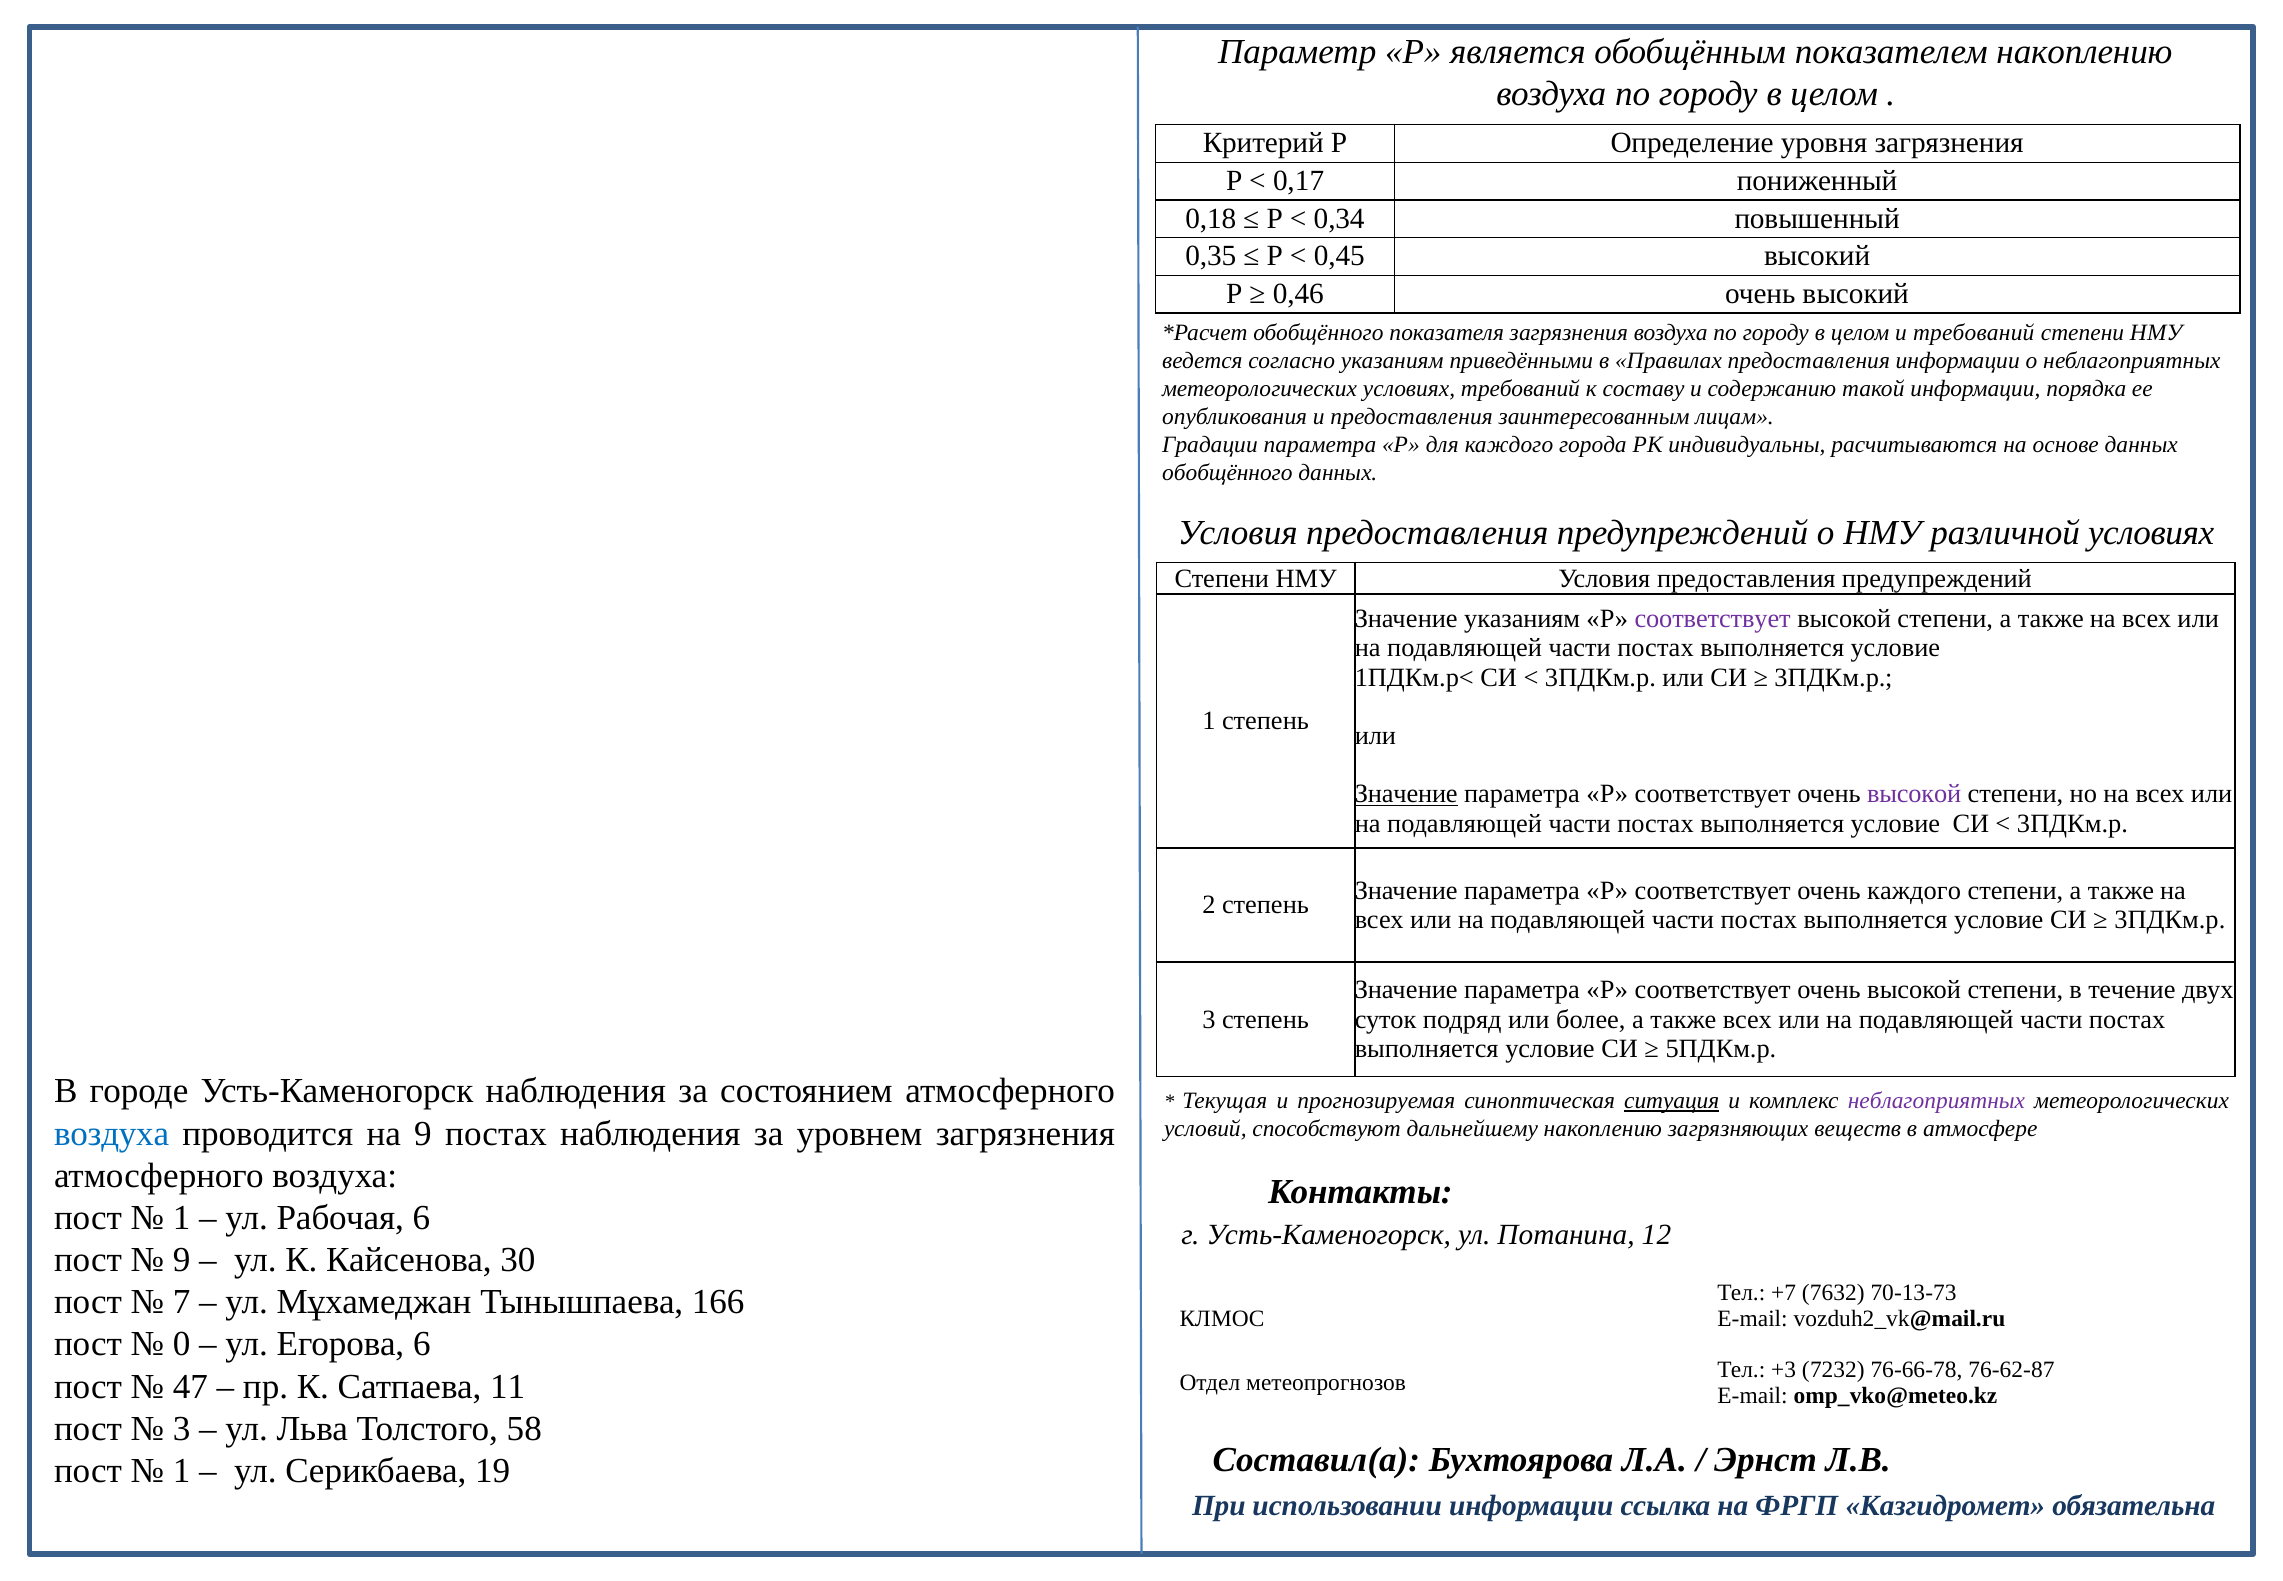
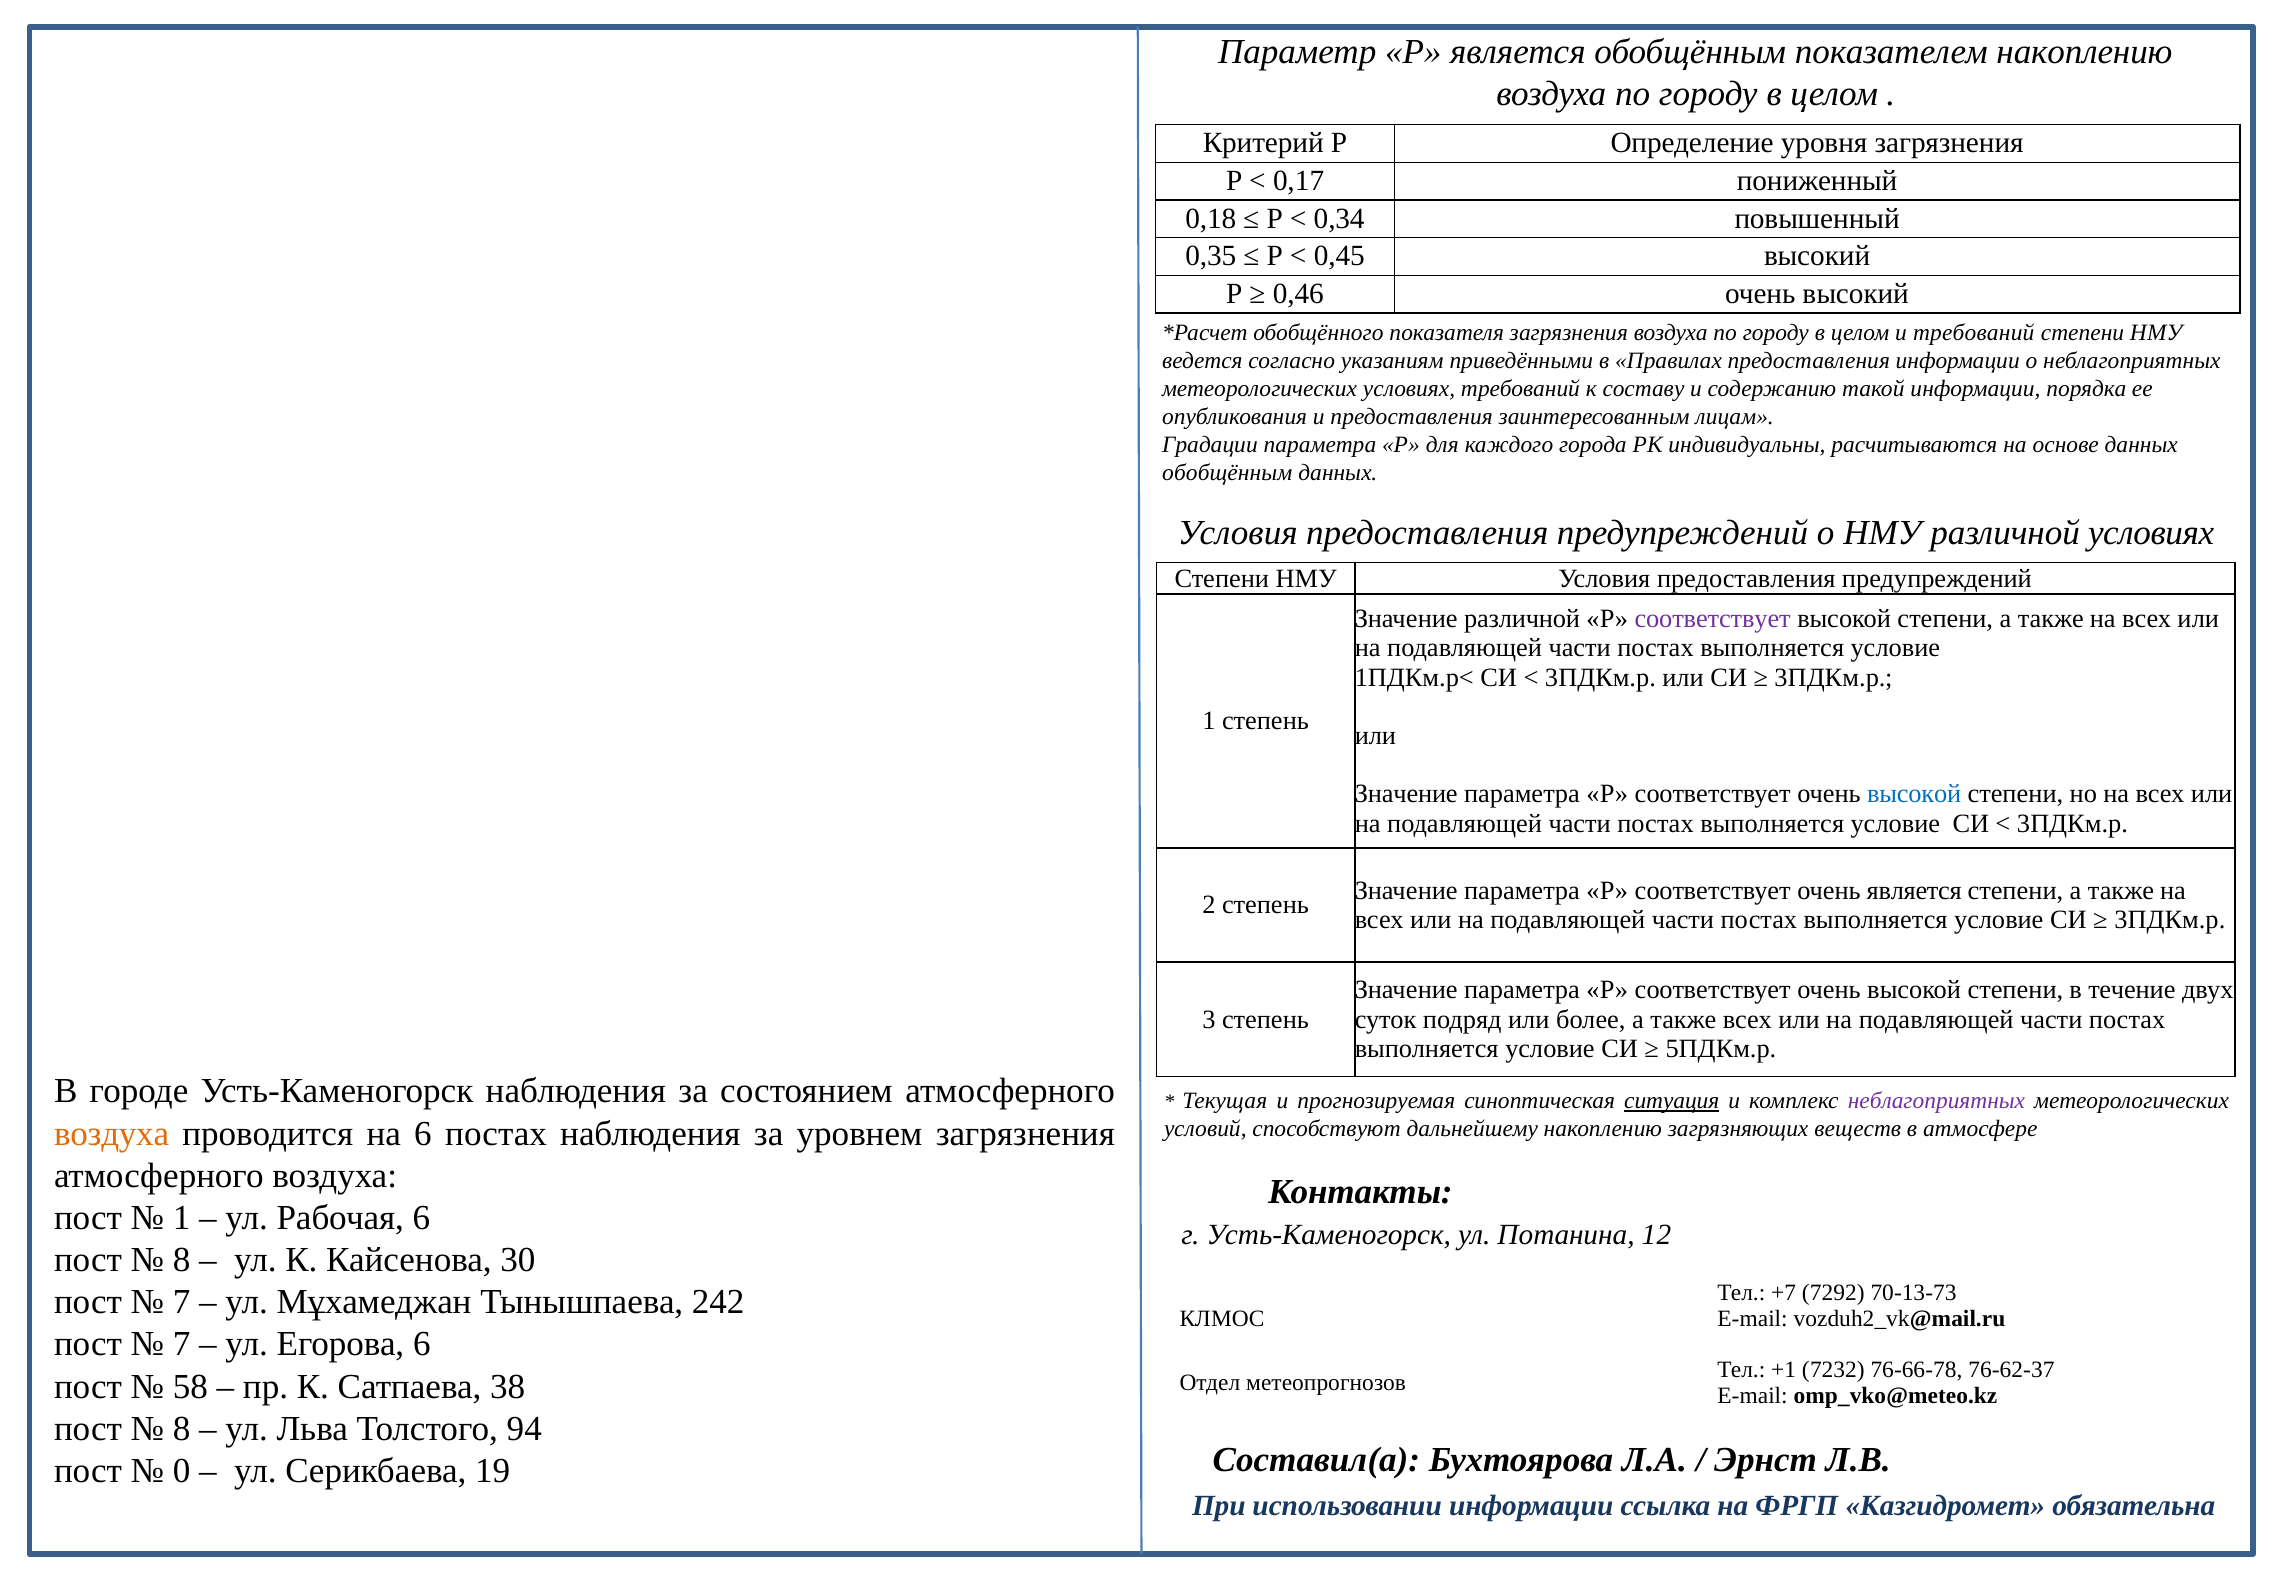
обобщённого at (1227, 473): обобщённого -> обобщённым
Значение указаниям: указаниям -> различной
Значение at (1406, 794) underline: present -> none
высокой at (1914, 794) colour: purple -> blue
очень каждого: каждого -> является
воздуха at (112, 1133) colour: blue -> orange
на 9: 9 -> 6
9 at (182, 1260): 9 -> 8
7632: 7632 -> 7292
166: 166 -> 242
0 at (182, 1344): 0 -> 7
+3: +3 -> +1
76-62-87: 76-62-87 -> 76-62-37
47: 47 -> 58
11: 11 -> 38
3 at (182, 1428): 3 -> 8
58: 58 -> 94
1 at (182, 1470): 1 -> 0
